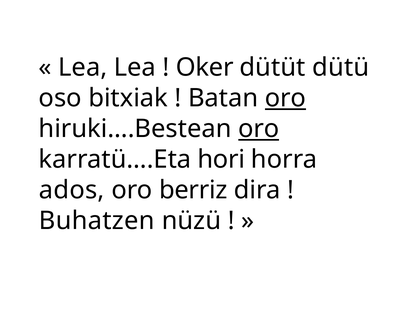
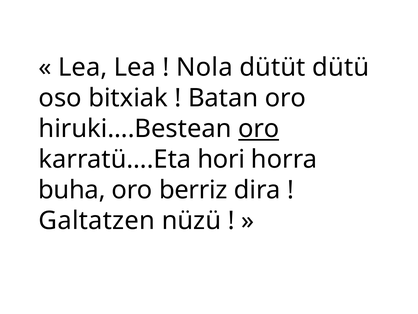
Oker: Oker -> Nola
oro at (286, 98) underline: present -> none
ados: ados -> buha
Buhatzen: Buhatzen -> Galtatzen
